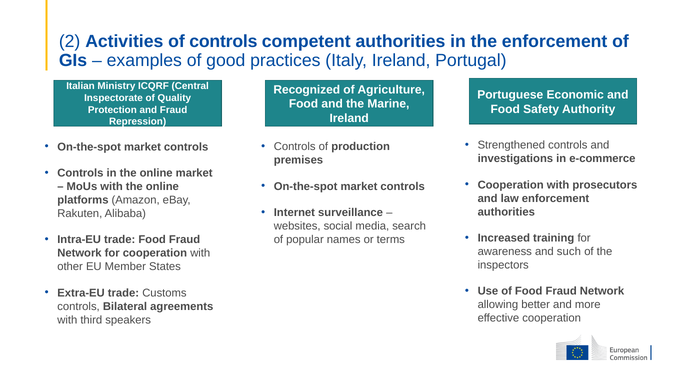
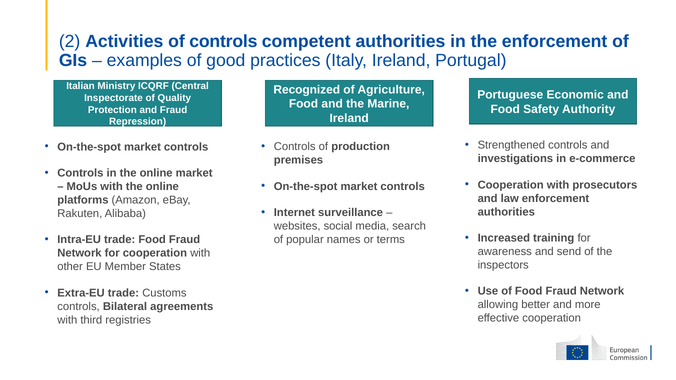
such: such -> send
speakers: speakers -> registries
